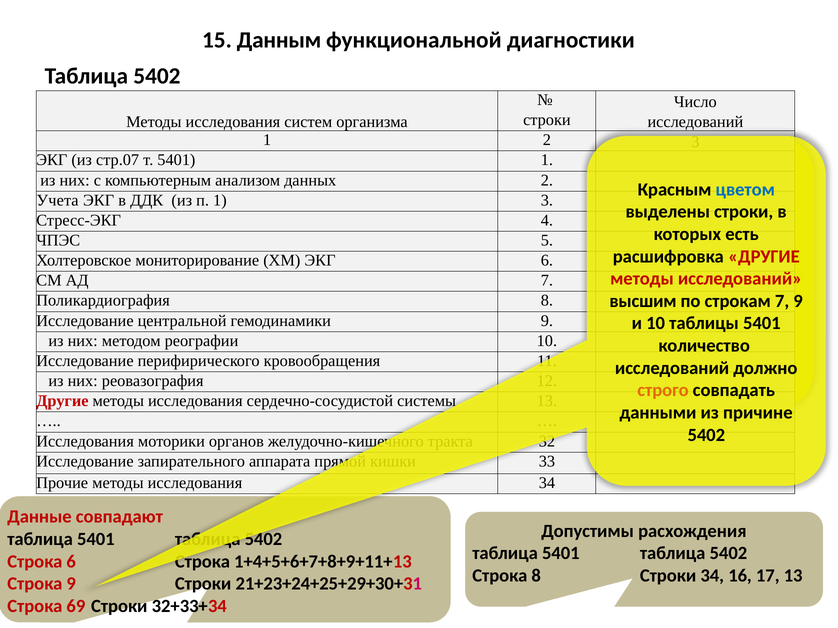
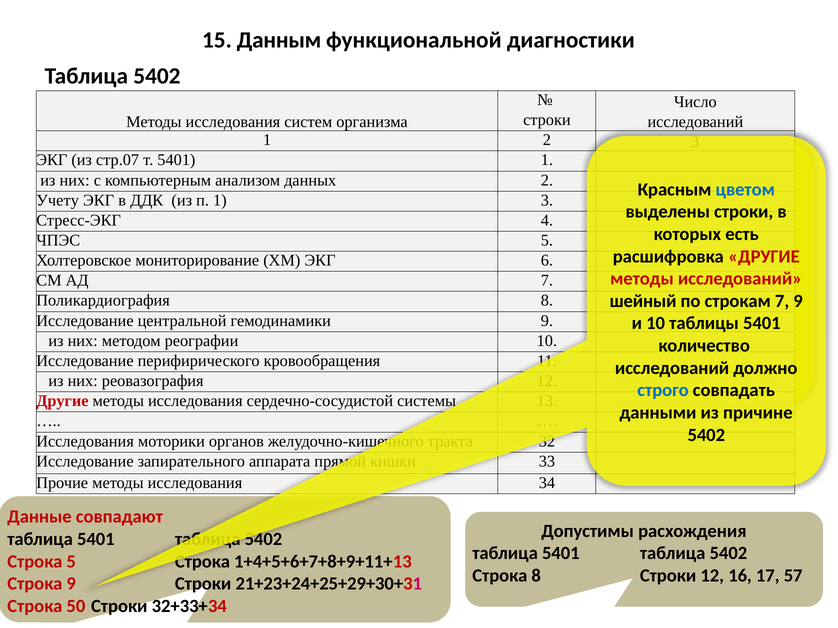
Учета: Учета -> Учету
высшим: высшим -> шейный
строго colour: orange -> blue
Строка 6: 6 -> 5
Строки 34: 34 -> 12
17 13: 13 -> 57
69: 69 -> 50
